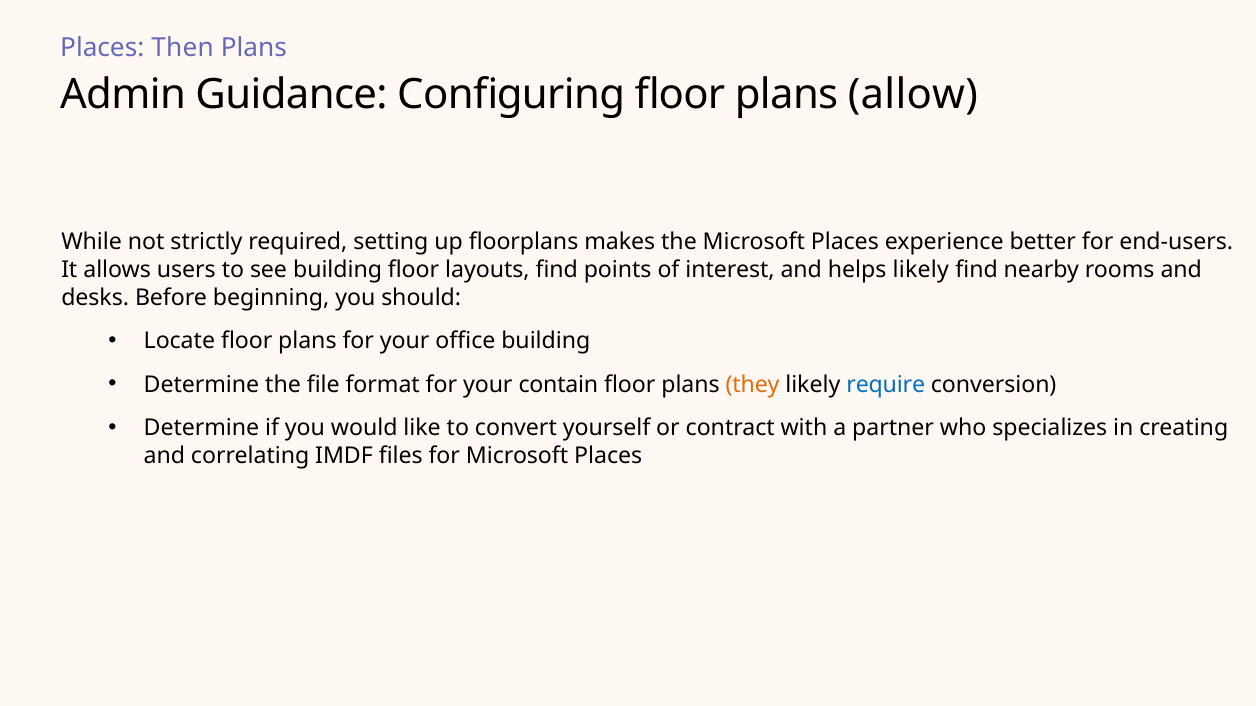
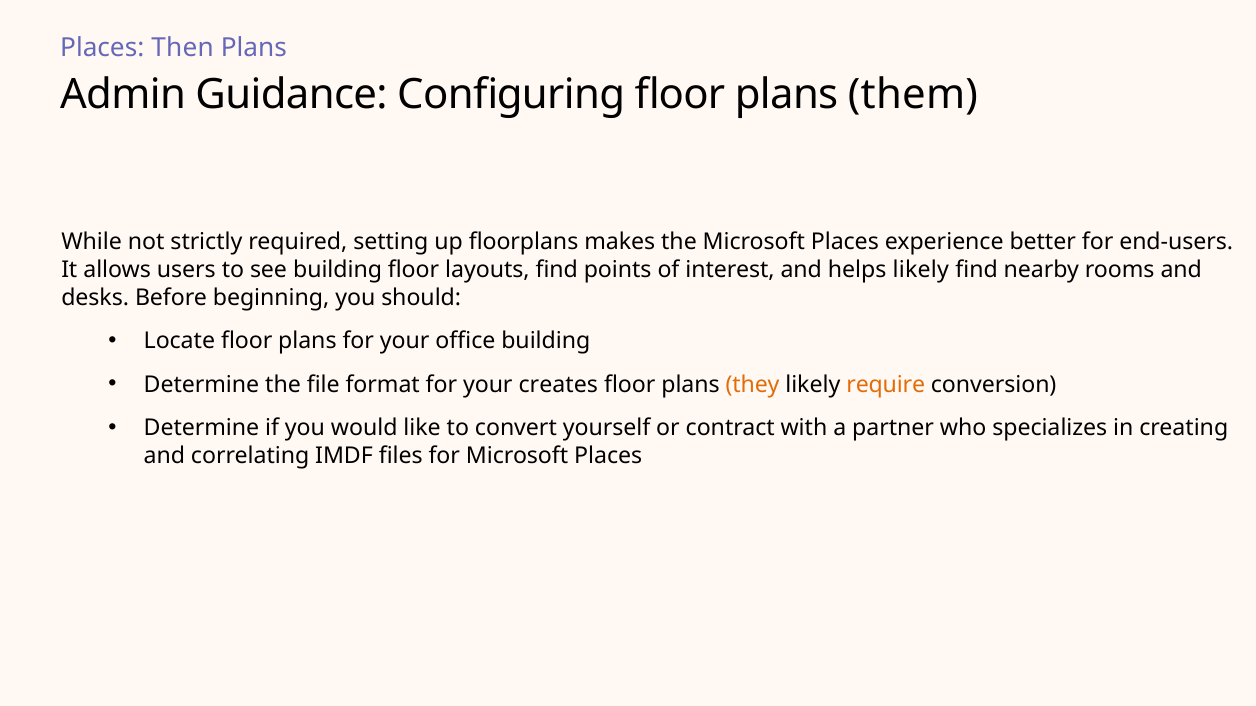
allow: allow -> them
contain: contain -> creates
require colour: blue -> orange
